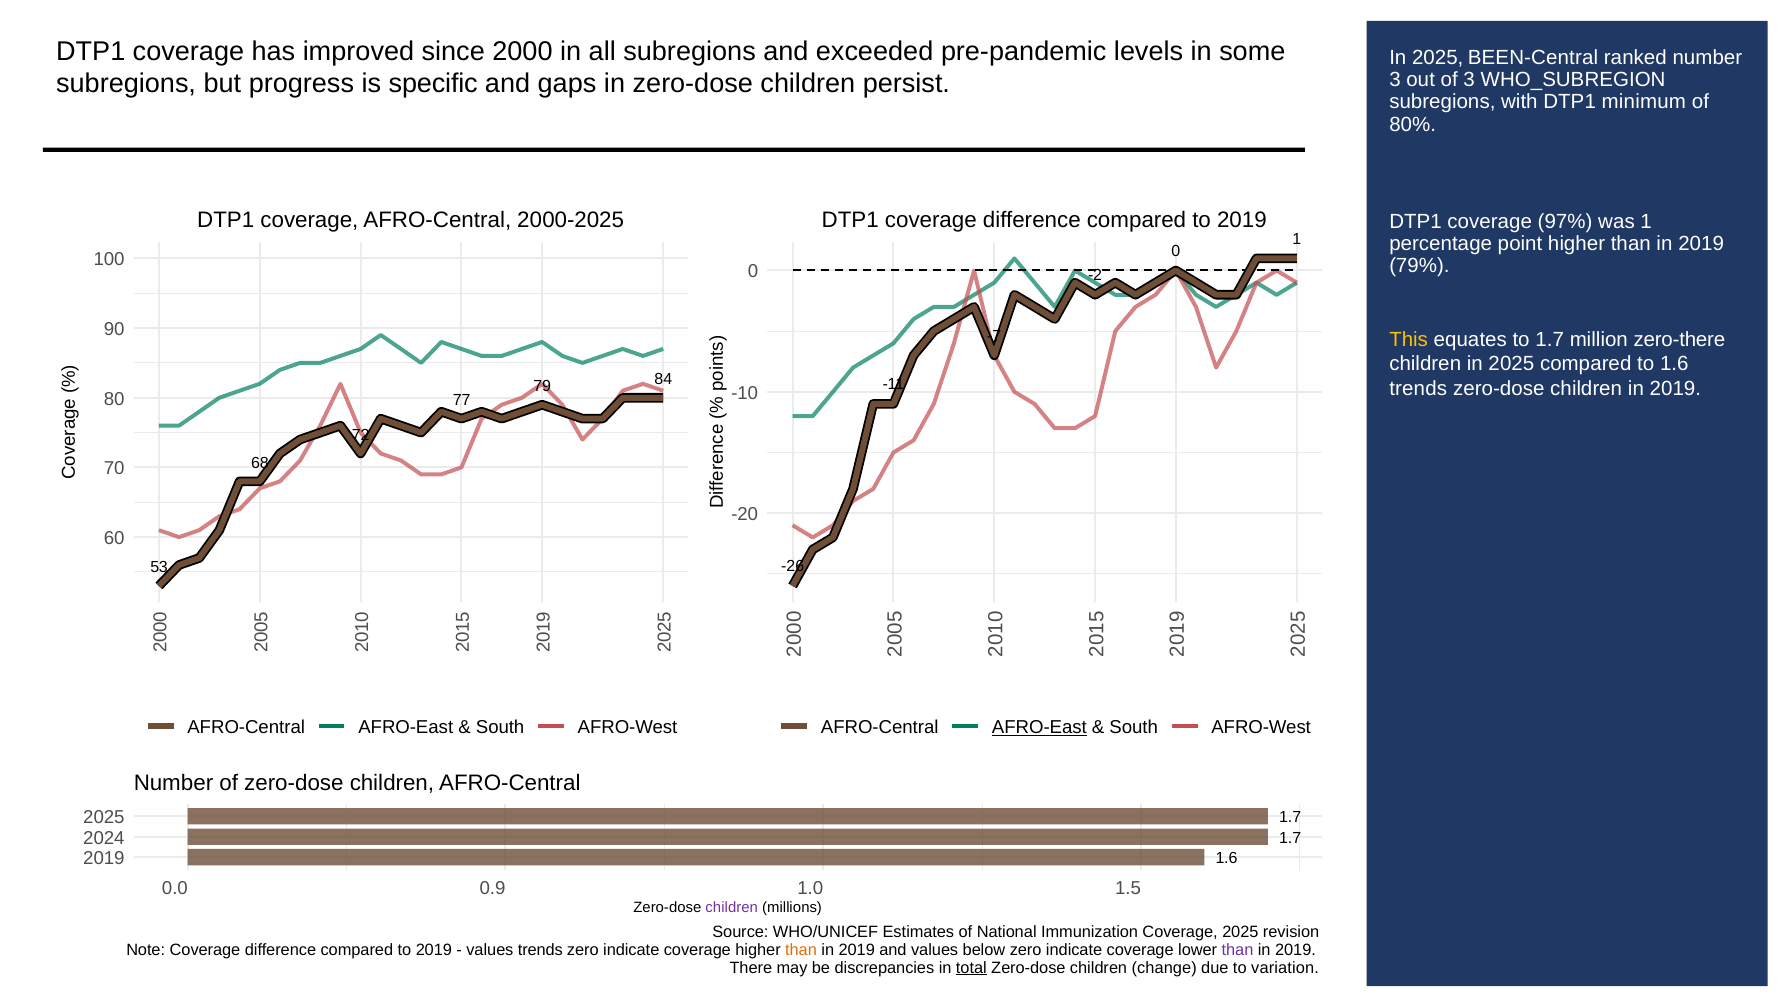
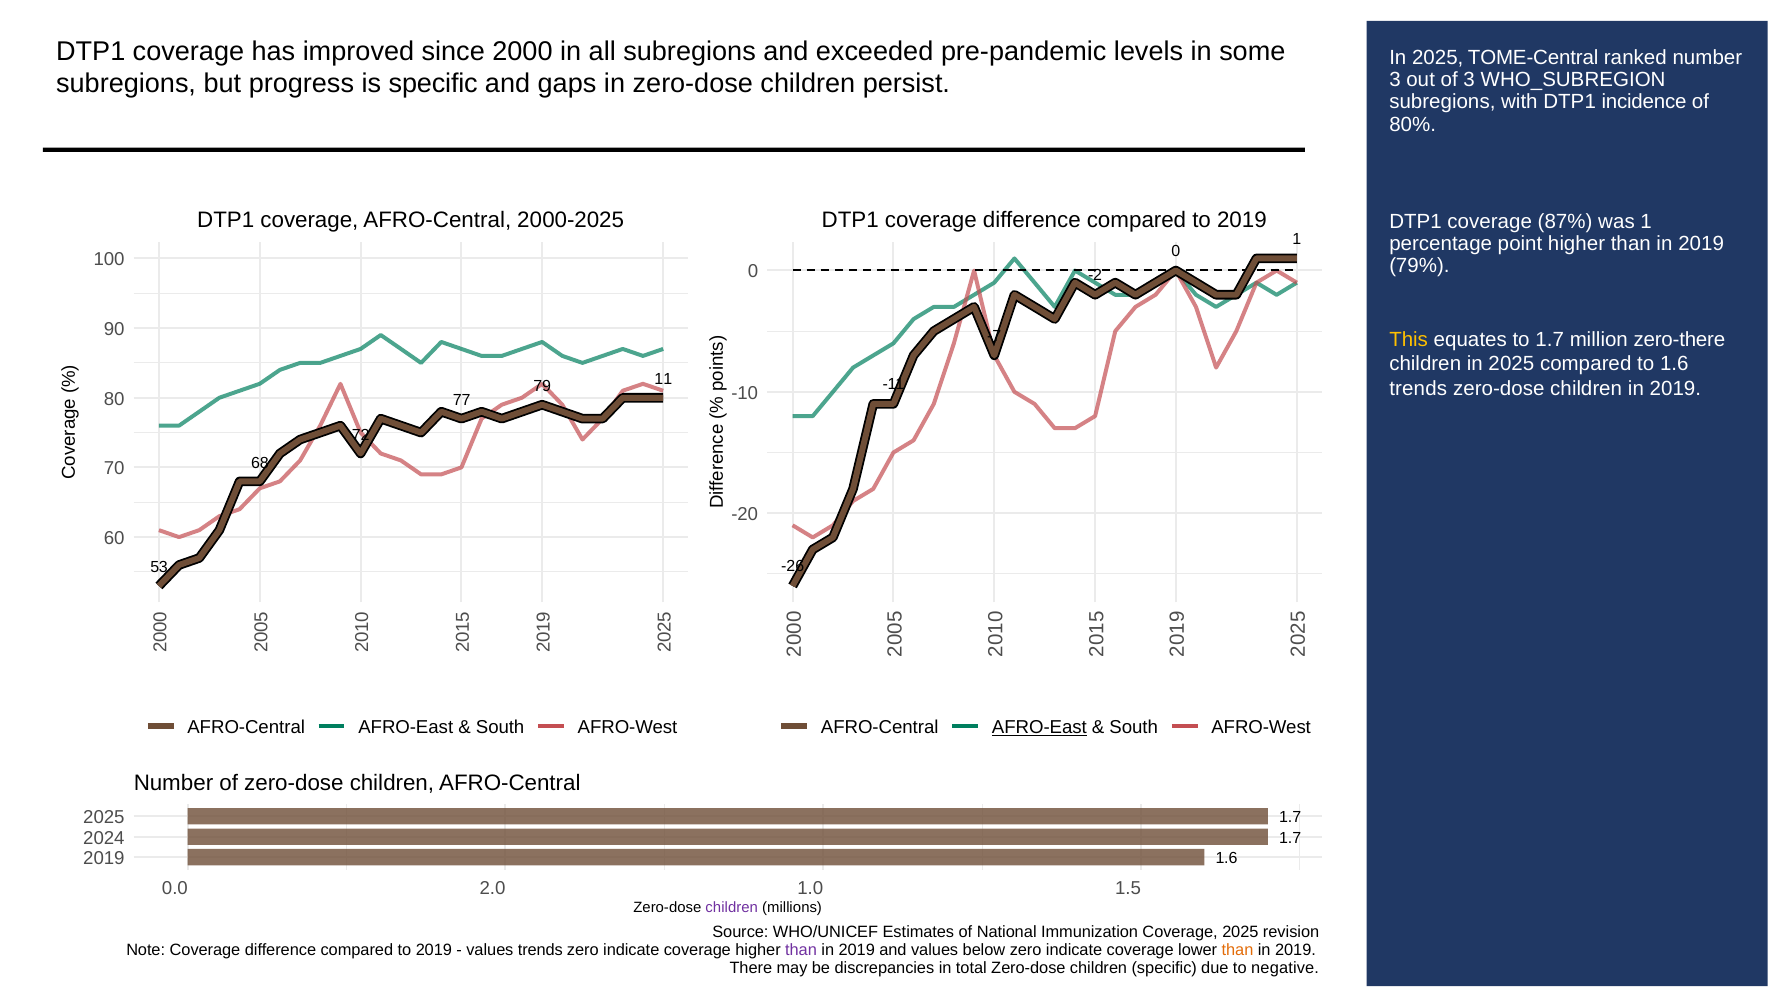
BEEN-Central: BEEN-Central -> TOME-Central
minimum: minimum -> incidence
97%: 97% -> 87%
84: 84 -> 11
0.9: 0.9 -> 2.0
than at (801, 950) colour: orange -> purple
than at (1237, 950) colour: purple -> orange
total underline: present -> none
children change: change -> specific
variation: variation -> negative
